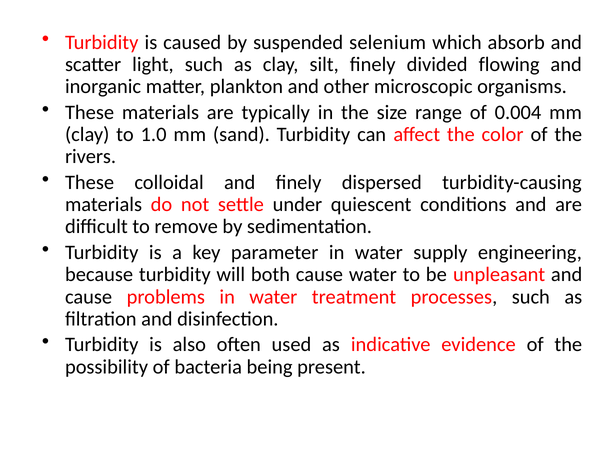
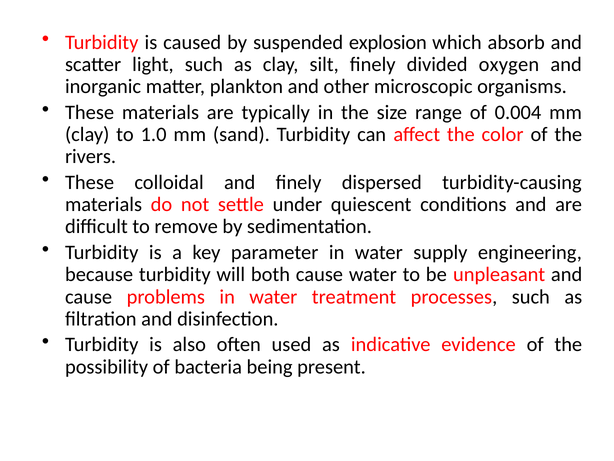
selenium: selenium -> explosion
flowing: flowing -> oxygen
